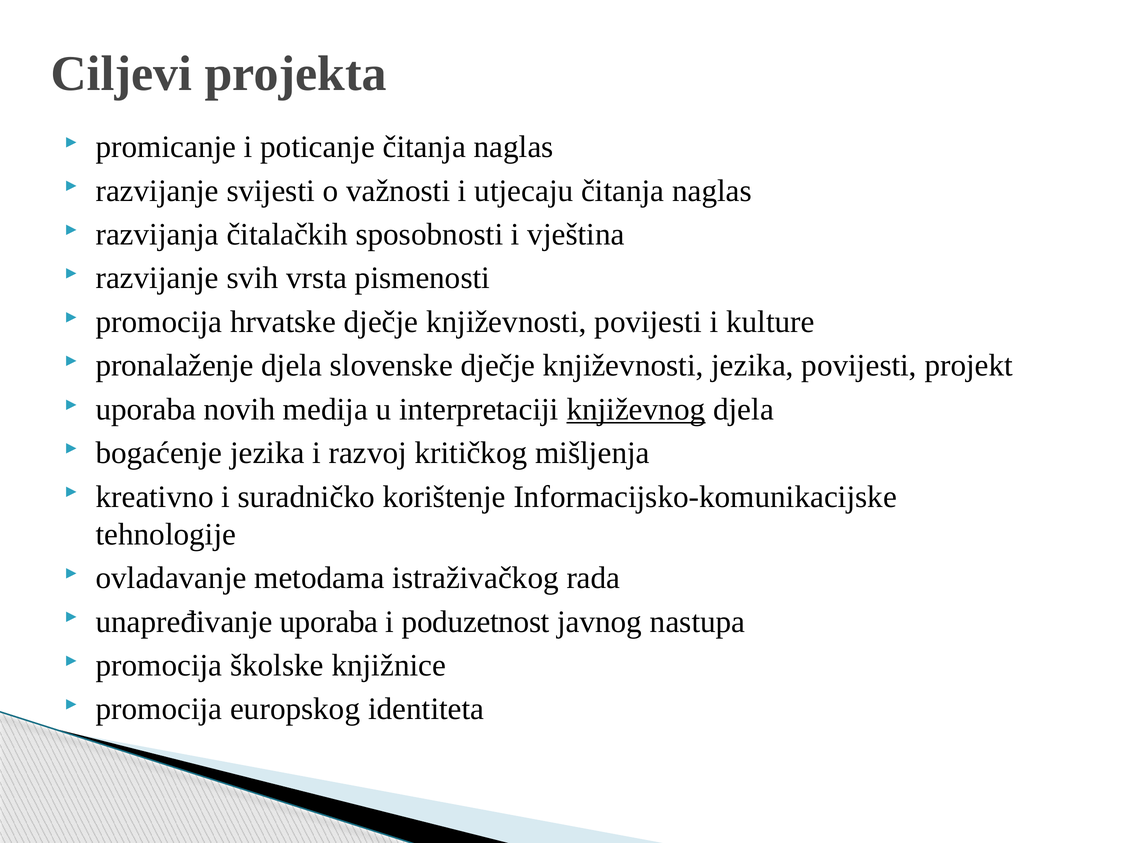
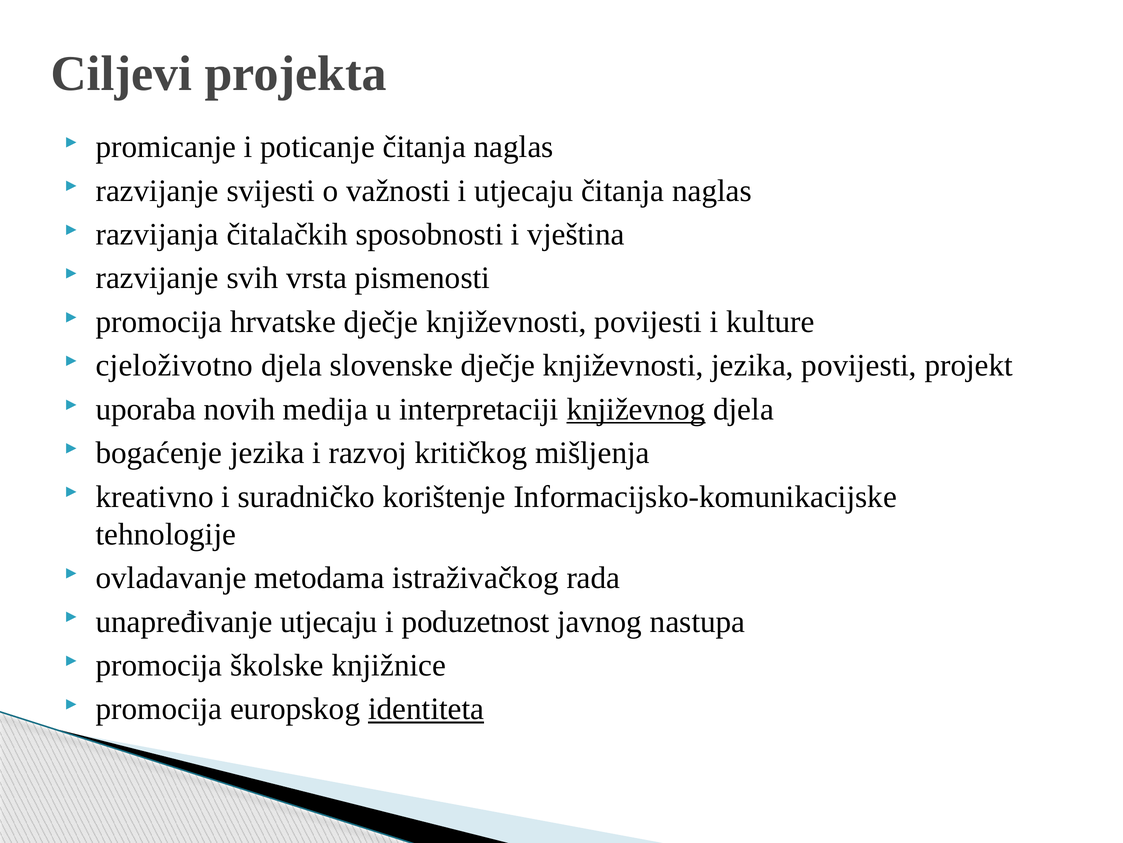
pronalaženje: pronalaženje -> cjeloživotno
unapređivanje uporaba: uporaba -> utjecaju
identiteta underline: none -> present
